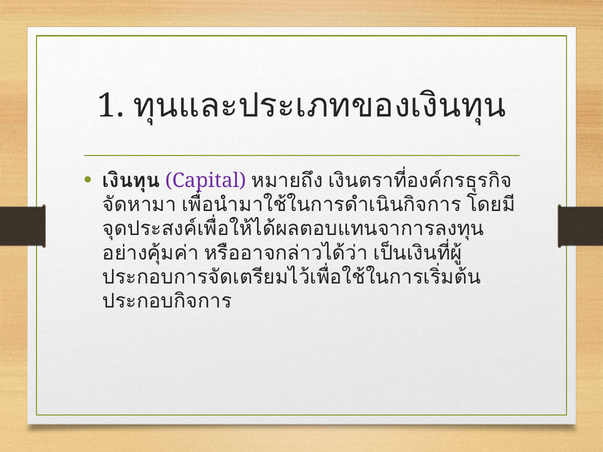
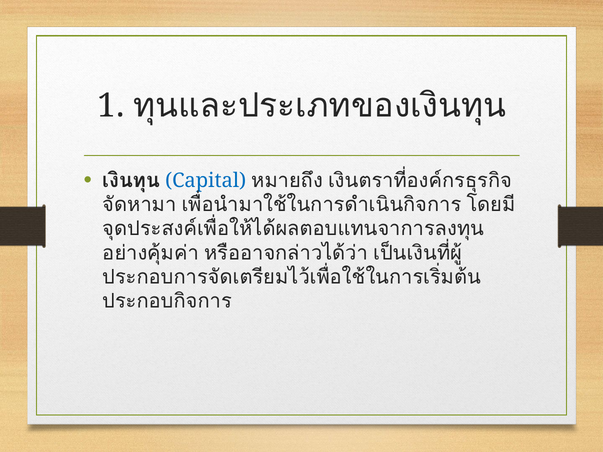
Capital colour: purple -> blue
